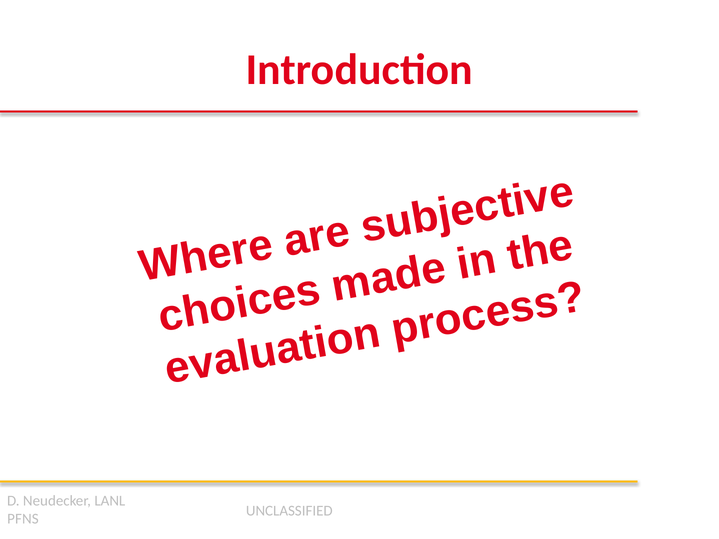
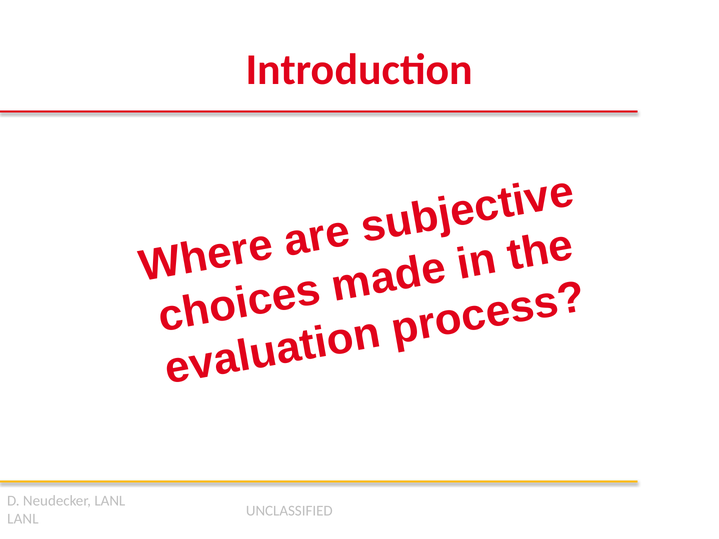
PFNS at (23, 519): PFNS -> LANL
